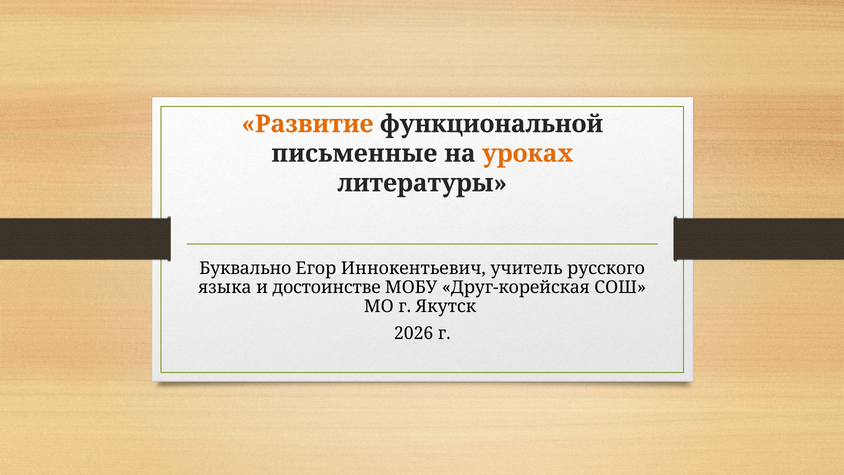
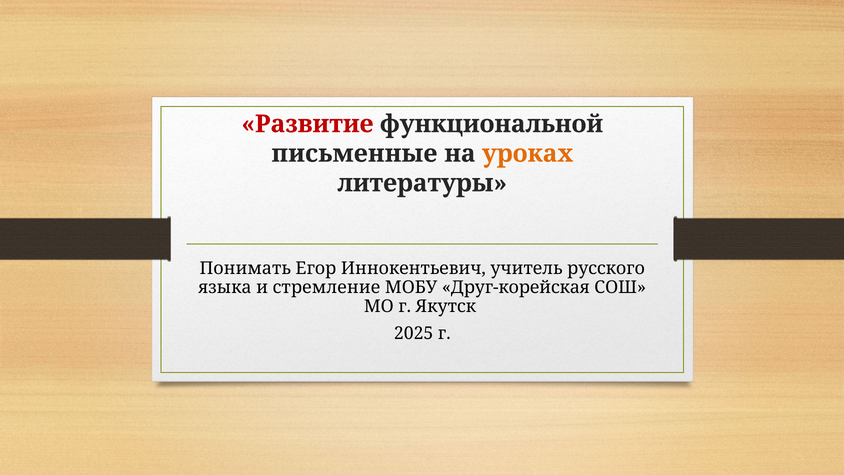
Развитие colour: orange -> red
Буквально: Буквально -> Понимать
достоинстве: достоинстве -> стремление
2026: 2026 -> 2025
